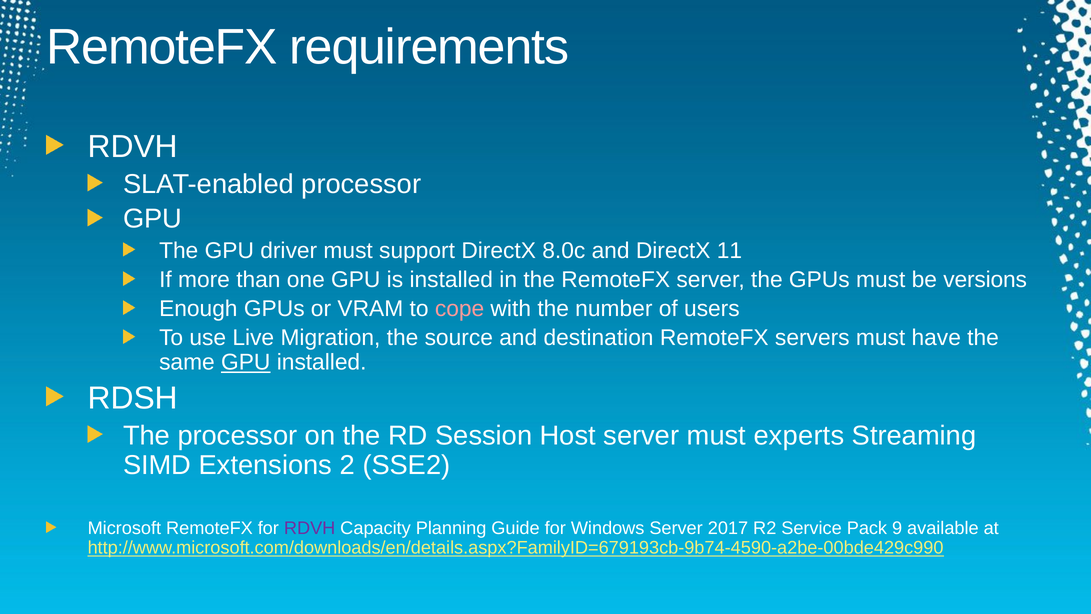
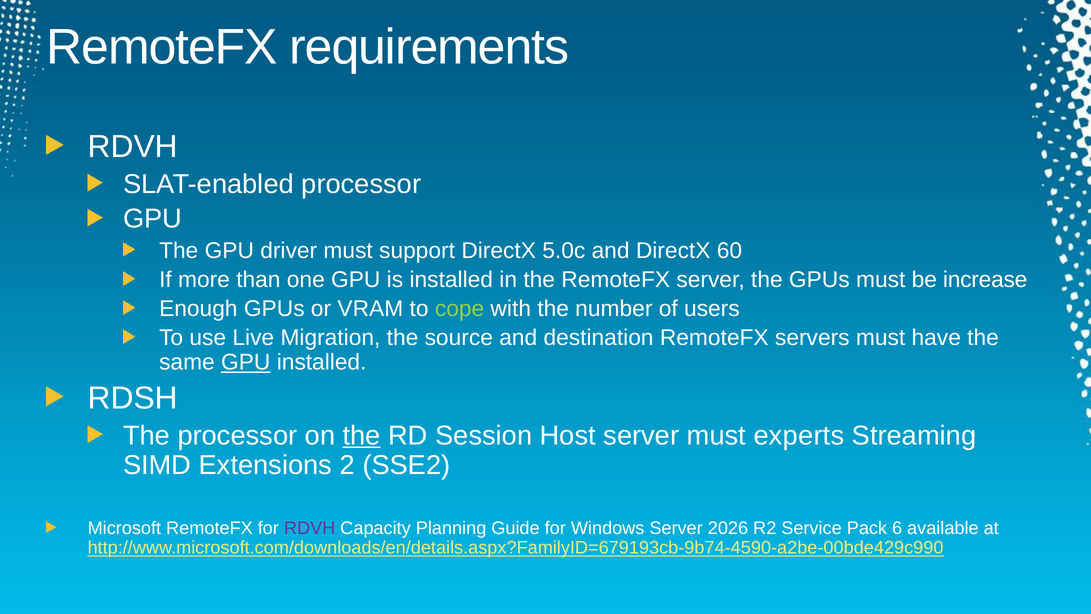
8.0c: 8.0c -> 5.0c
11: 11 -> 60
versions: versions -> increase
cope colour: pink -> light green
the at (362, 436) underline: none -> present
2017: 2017 -> 2026
9: 9 -> 6
